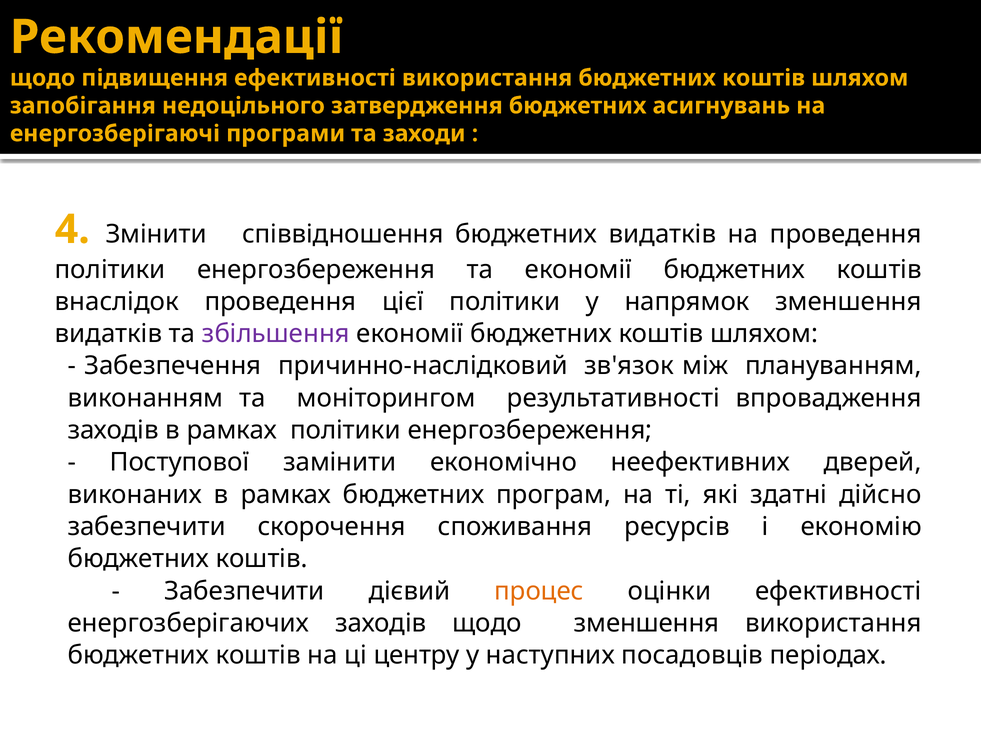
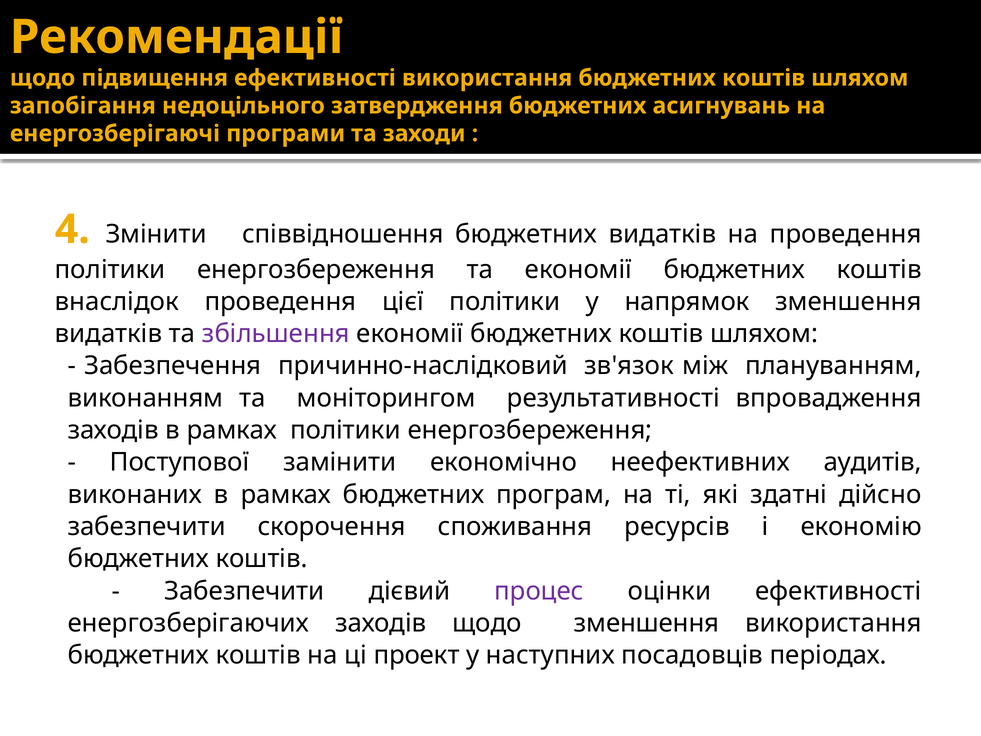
дверей: дверей -> аудитів
процес colour: orange -> purple
центру: центру -> проект
